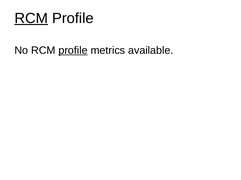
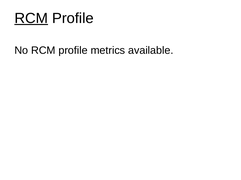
profile at (73, 51) underline: present -> none
